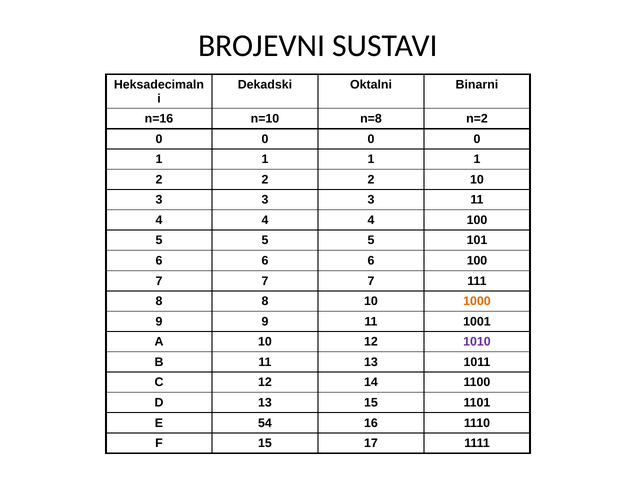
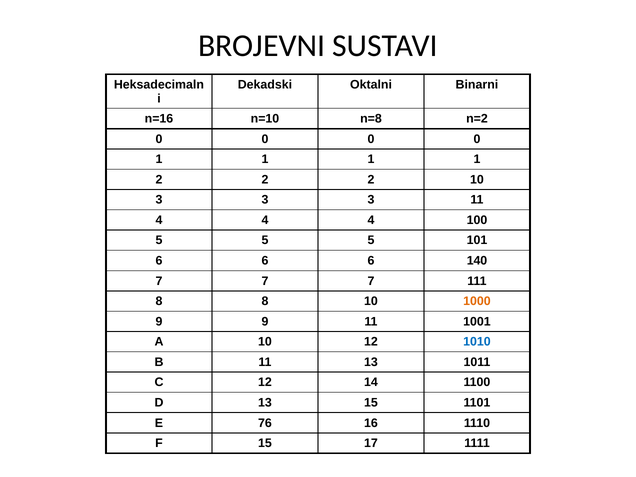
6 100: 100 -> 140
1010 colour: purple -> blue
54: 54 -> 76
